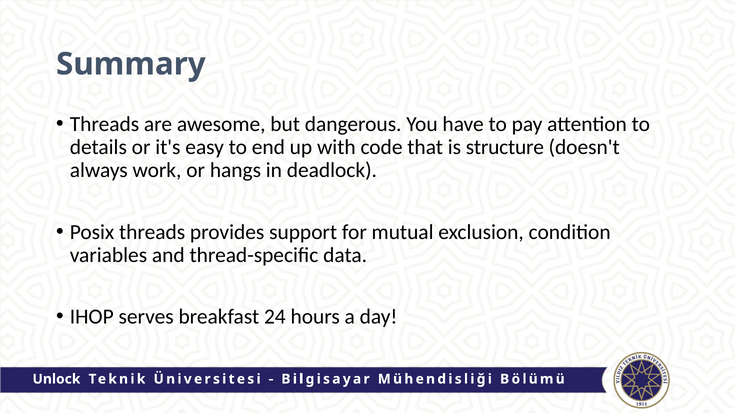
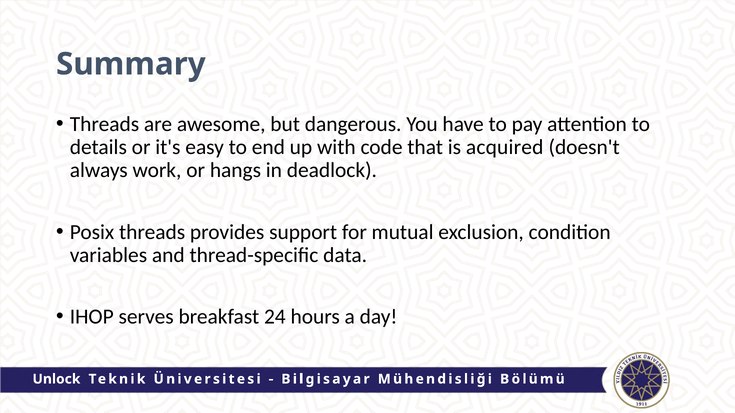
structure: structure -> acquired
